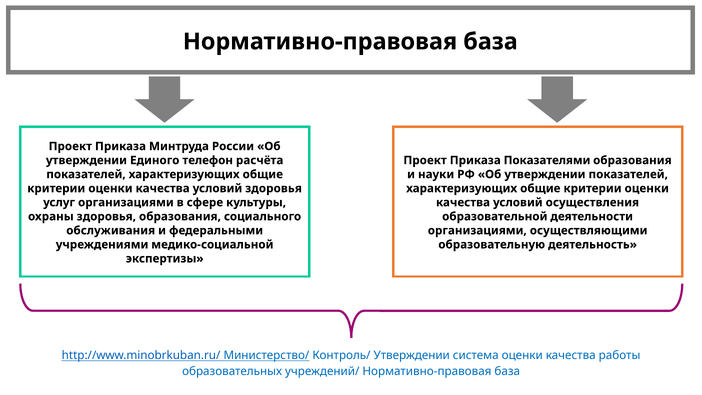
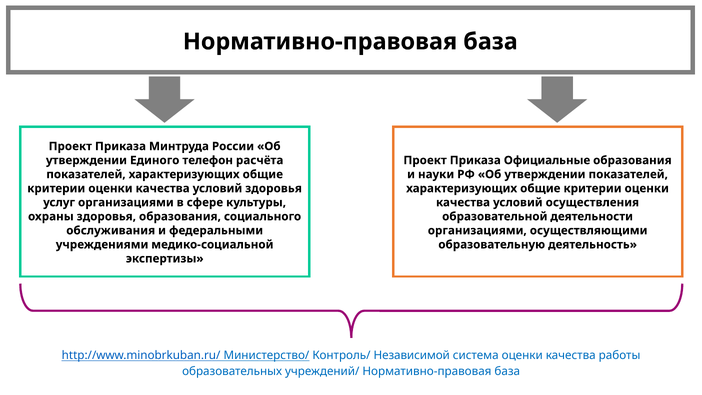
Показателями: Показателями -> Официальные
Контроль/ Утверждении: Утверждении -> Независимой
